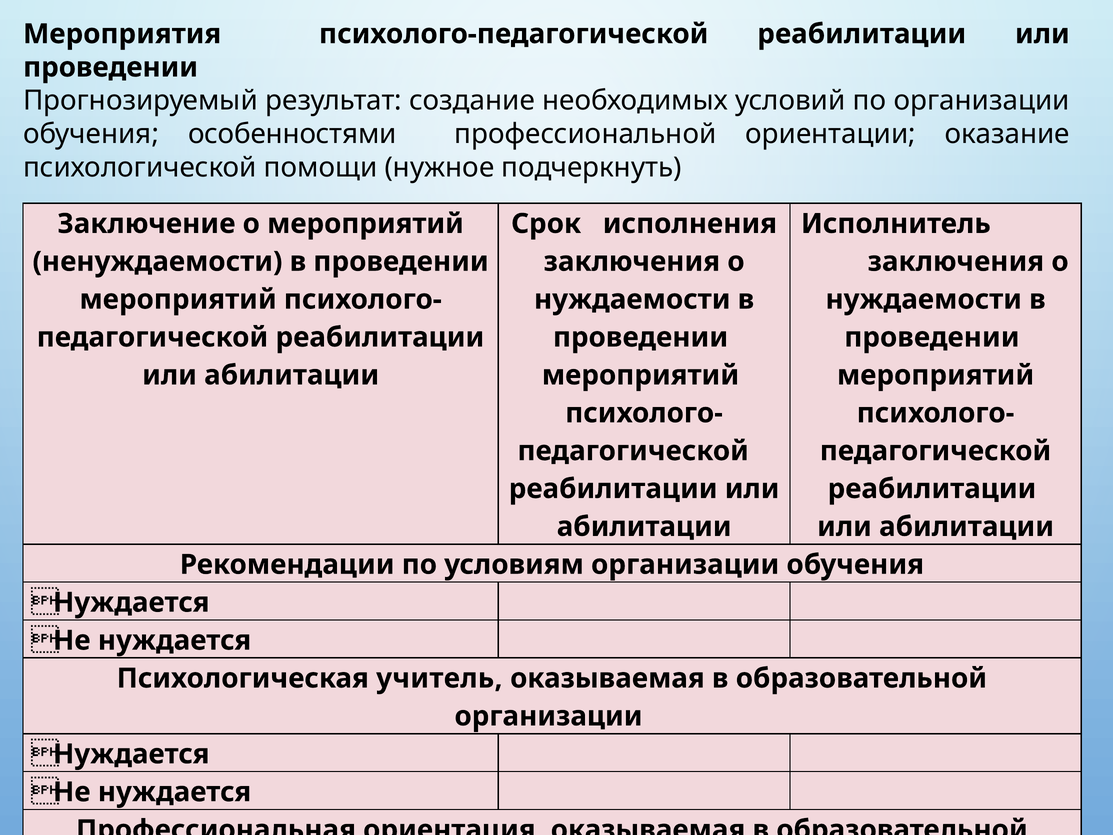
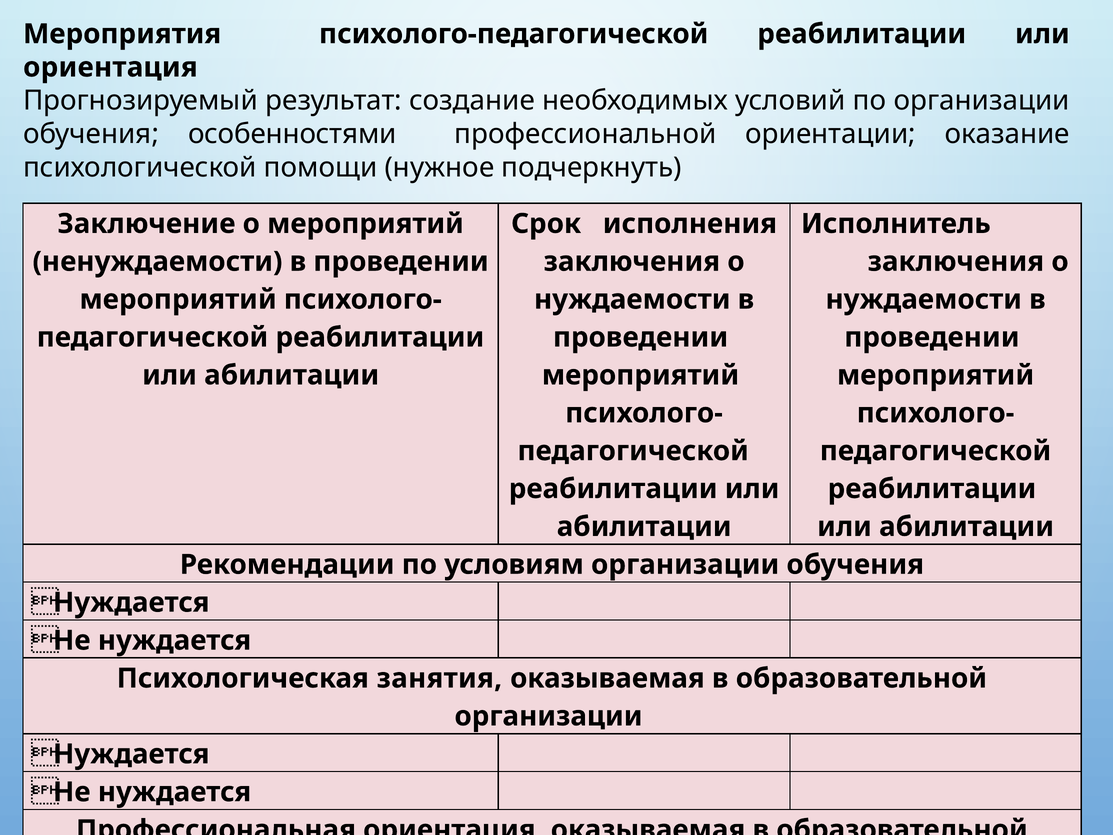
проведении at (111, 67): проведении -> ориентация
учитель: учитель -> занятия
